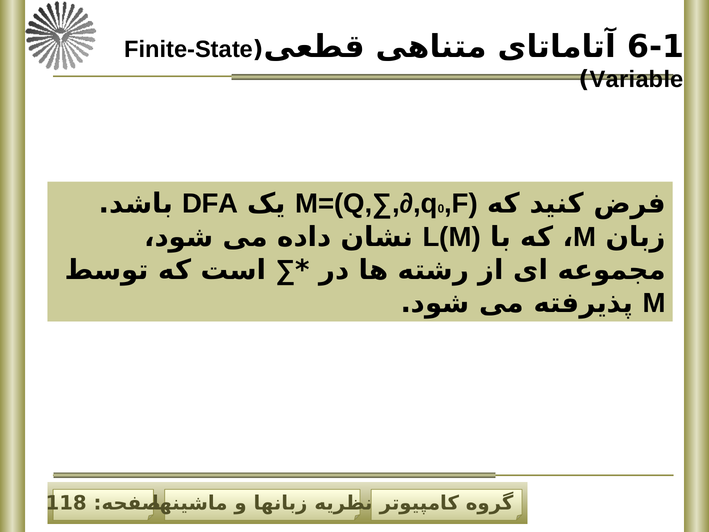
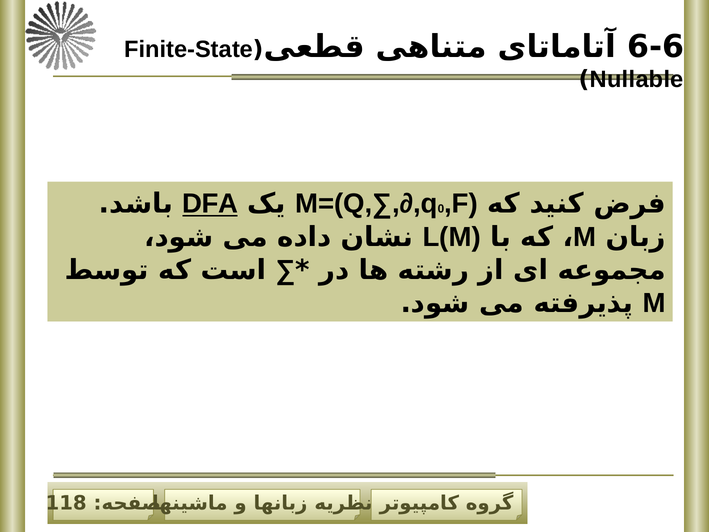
6-1: 6-1 -> 6-6
Variable: Variable -> Nullable
DFA underline: none -> present
